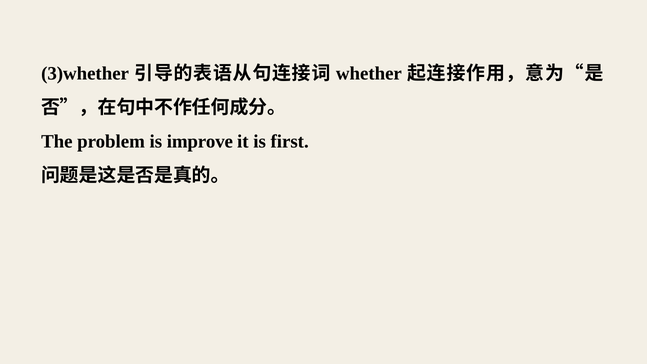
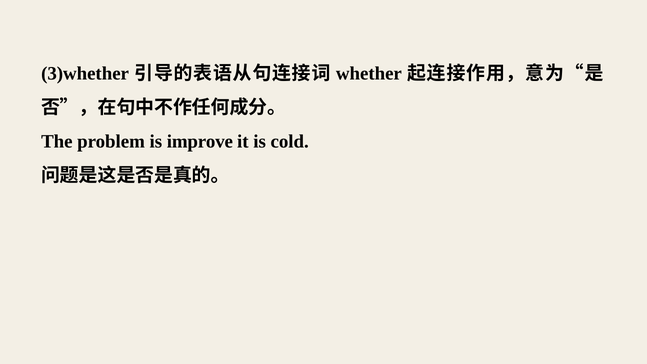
first: first -> cold
